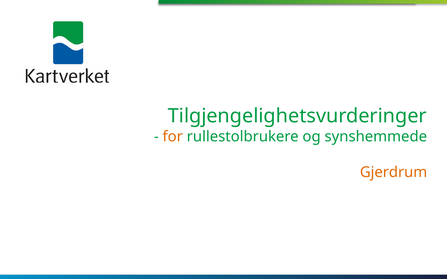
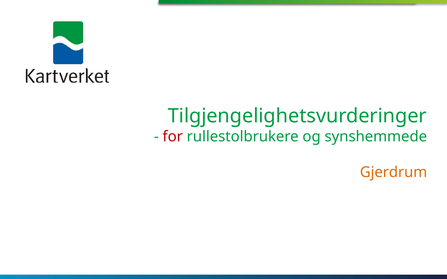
for colour: orange -> red
